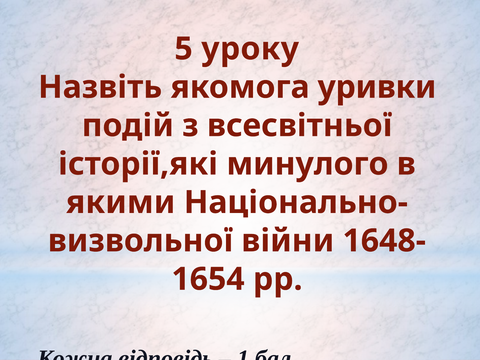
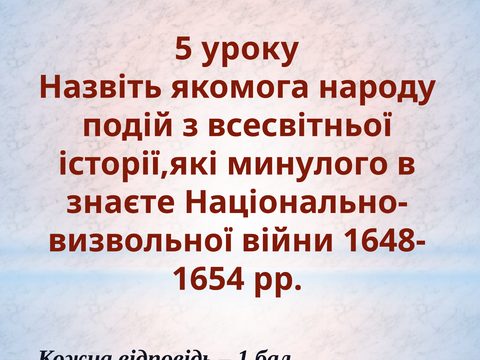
уривки: уривки -> народу
якими: якими -> знаєте
